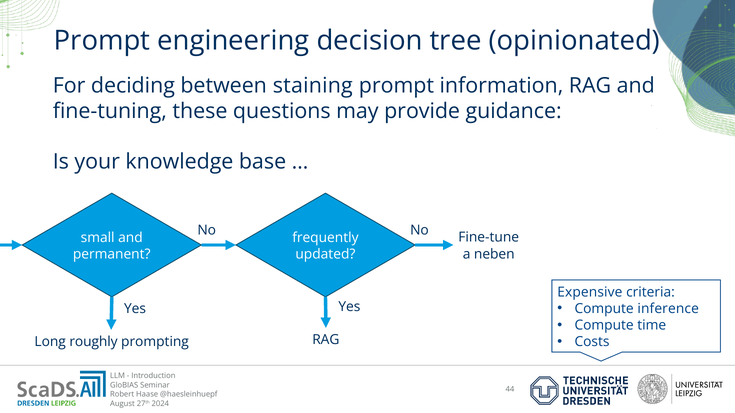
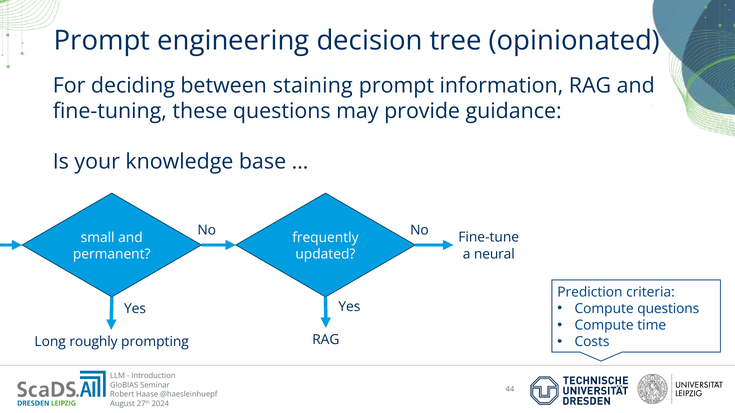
neben: neben -> neural
Expensive: Expensive -> Prediction
Compute inference: inference -> questions
